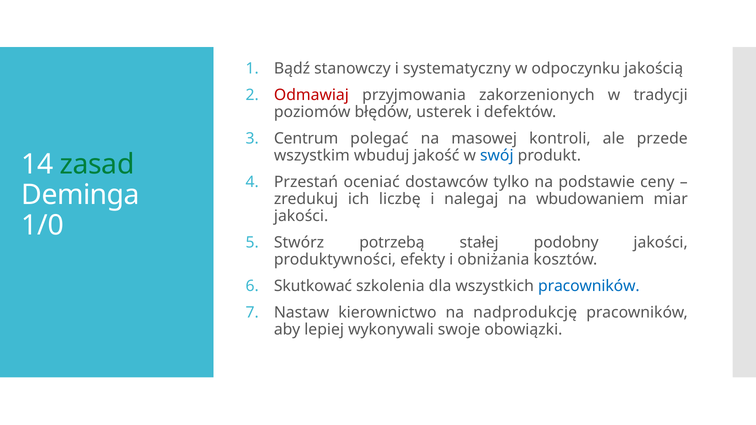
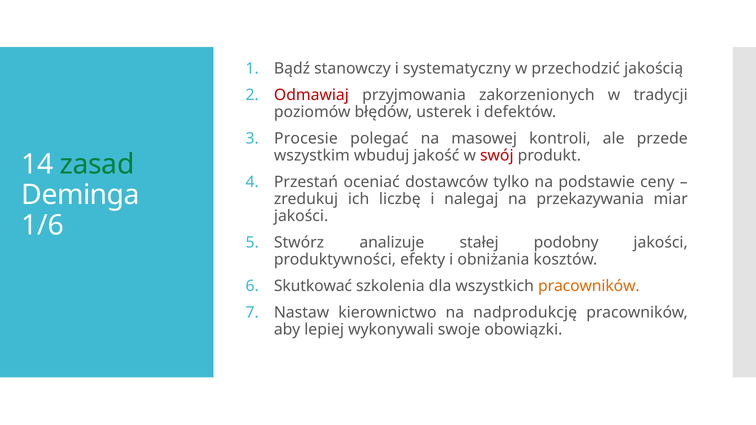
odpoczynku: odpoczynku -> przechodzić
Centrum: Centrum -> Procesie
swój colour: blue -> red
wbudowaniem: wbudowaniem -> przekazywania
1/0: 1/0 -> 1/6
potrzebą: potrzebą -> analizuje
pracowników at (589, 286) colour: blue -> orange
